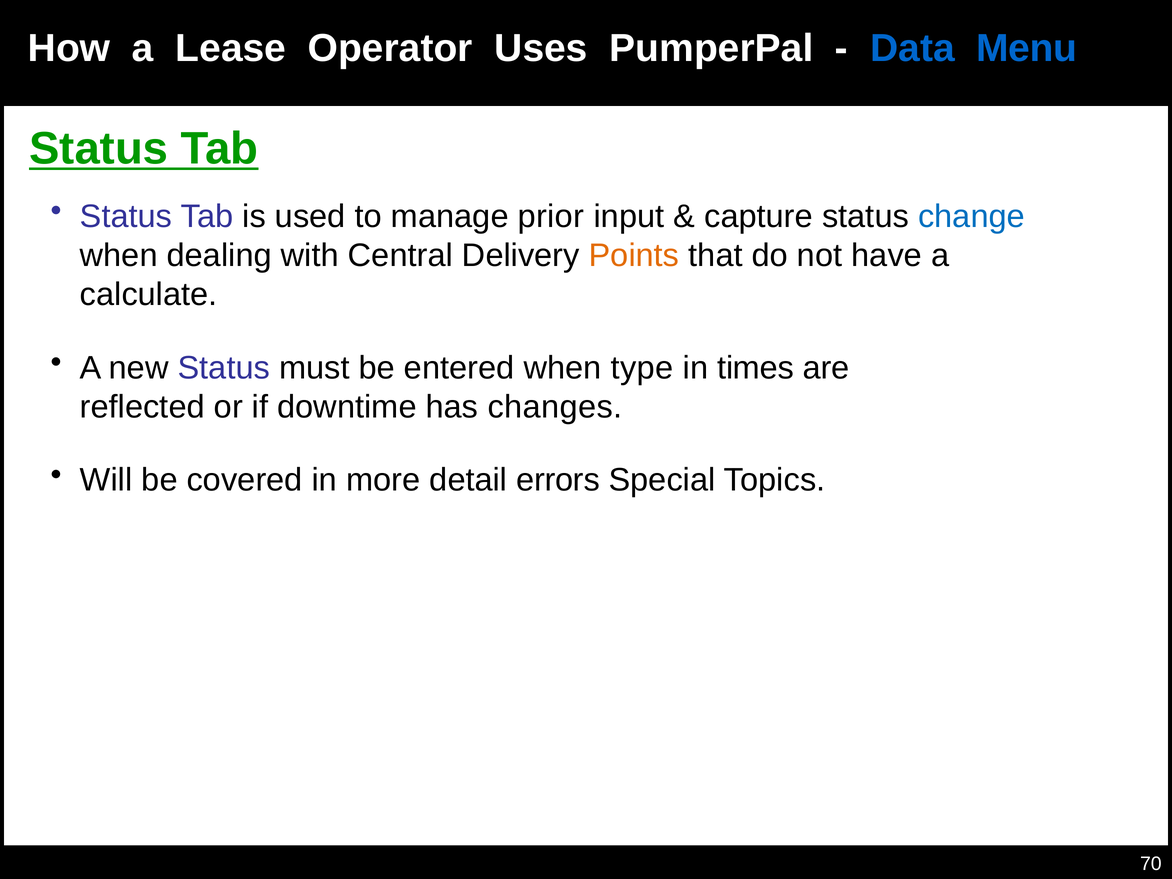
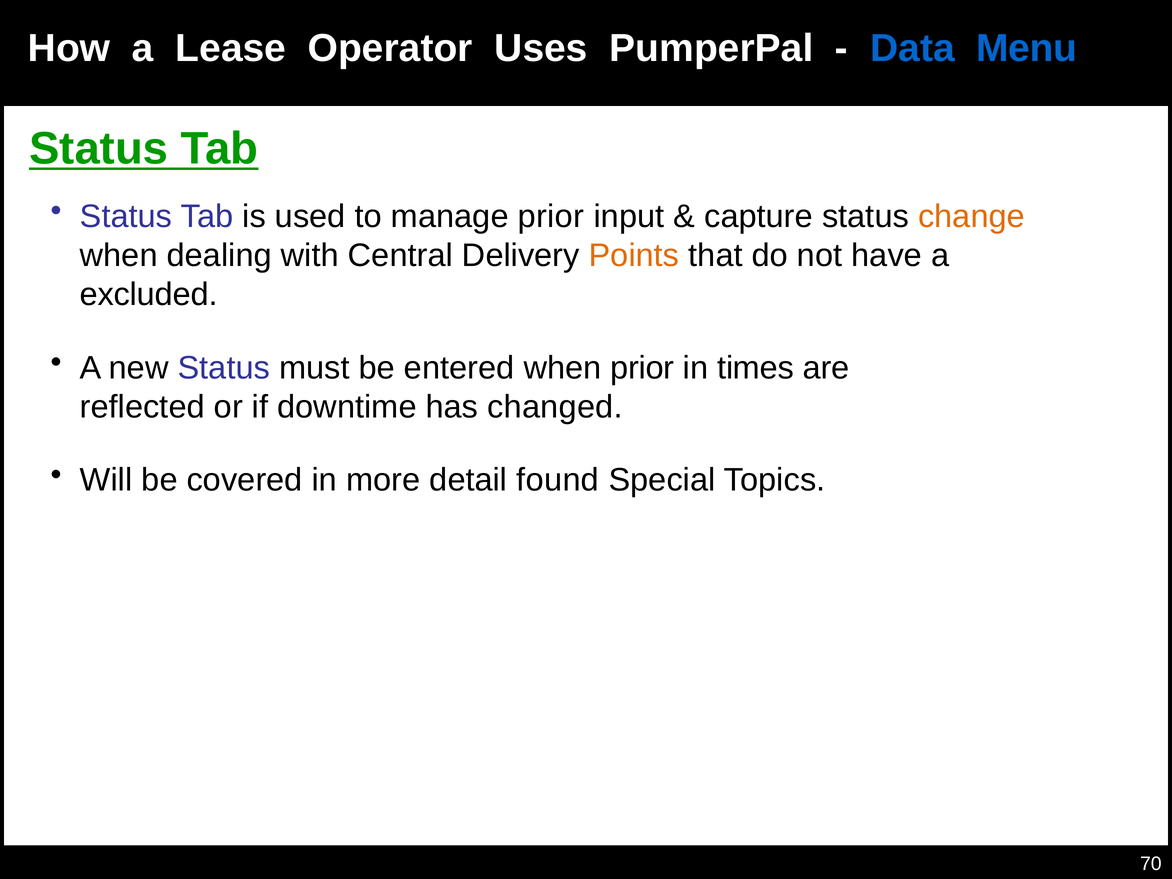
change colour: blue -> orange
calculate: calculate -> excluded
when type: type -> prior
changes: changes -> changed
errors: errors -> found
